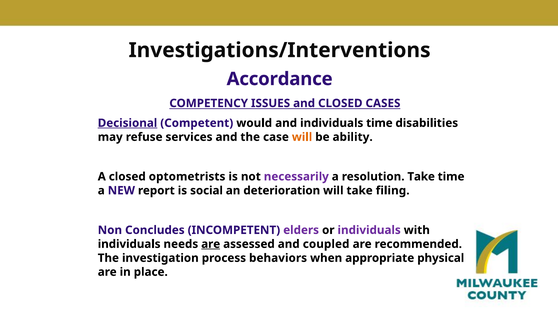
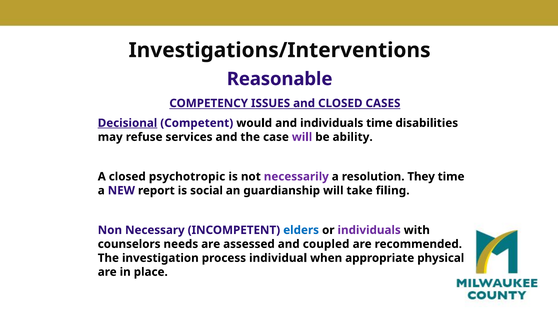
Accordance: Accordance -> Reasonable
will at (302, 137) colour: orange -> purple
optometrists: optometrists -> psychotropic
resolution Take: Take -> They
deterioration: deterioration -> guardianship
Concludes: Concludes -> Necessary
elders colour: purple -> blue
individuals at (129, 244): individuals -> counselors
are at (211, 244) underline: present -> none
behaviors: behaviors -> individual
